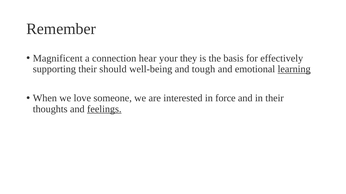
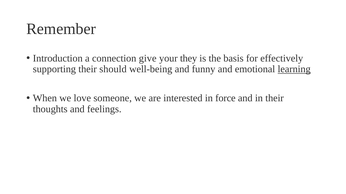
Magnificent: Magnificent -> Introduction
hear: hear -> give
tough: tough -> funny
feelings underline: present -> none
